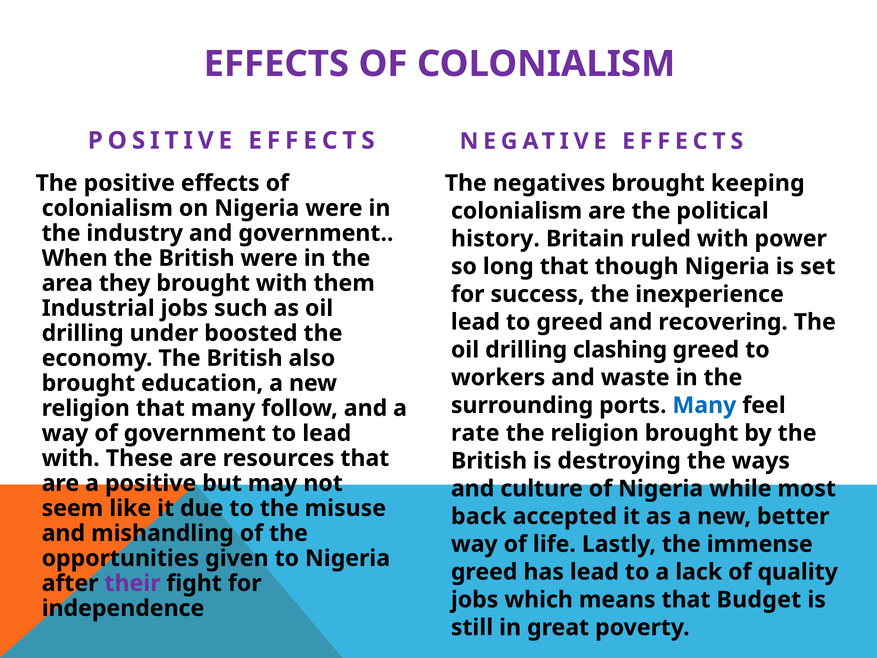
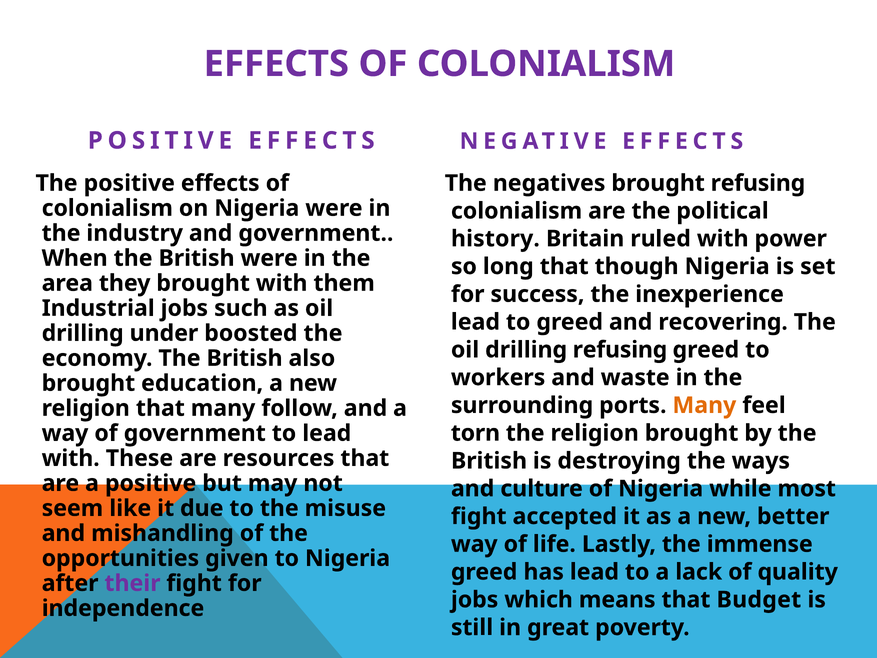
brought keeping: keeping -> refusing
drilling clashing: clashing -> refusing
Many at (704, 405) colour: blue -> orange
rate: rate -> torn
back at (479, 516): back -> fight
